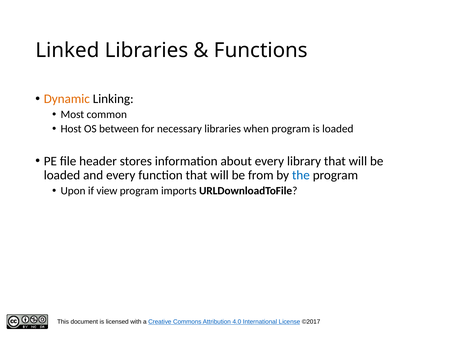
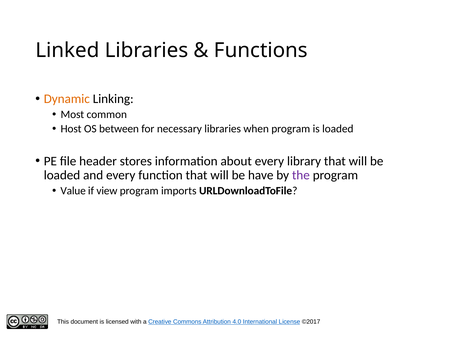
from: from -> have
the colour: blue -> purple
Upon: Upon -> Value
